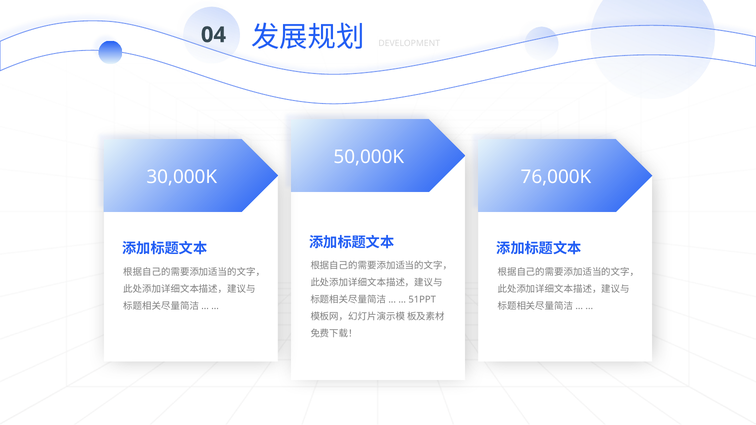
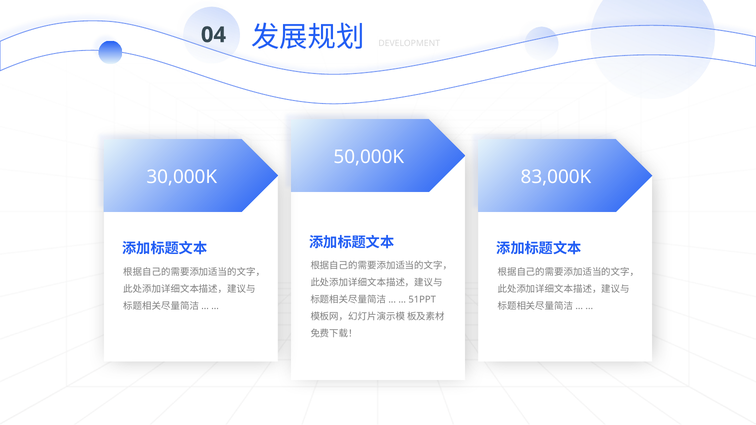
76,000K: 76,000K -> 83,000K
